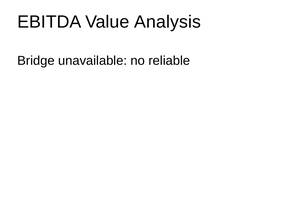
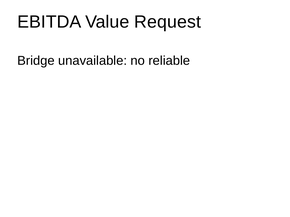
Analysis: Analysis -> Request
